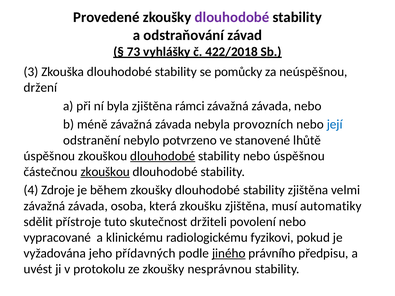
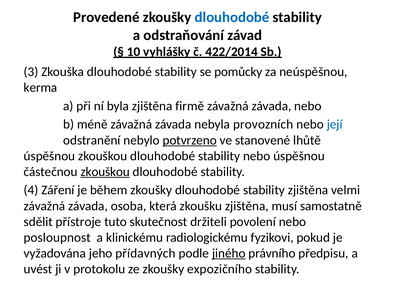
dlouhodobé at (232, 17) colour: purple -> blue
73: 73 -> 10
422/2018: 422/2018 -> 422/2014
držení: držení -> kerma
rámci: rámci -> firmě
potvrzeno underline: none -> present
dlouhodobé at (163, 156) underline: present -> none
Zdroje: Zdroje -> Záření
automatiky: automatiky -> samostatně
vypracované: vypracované -> posloupnost
nesprávnou: nesprávnou -> expozičního
